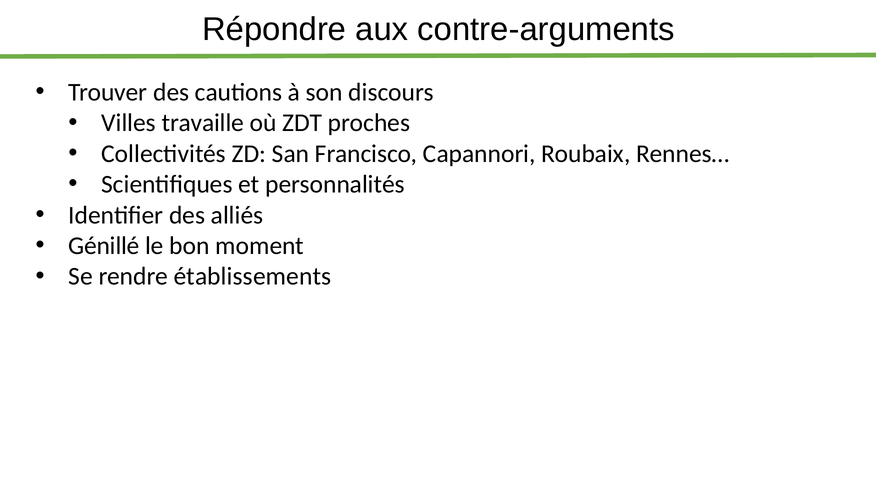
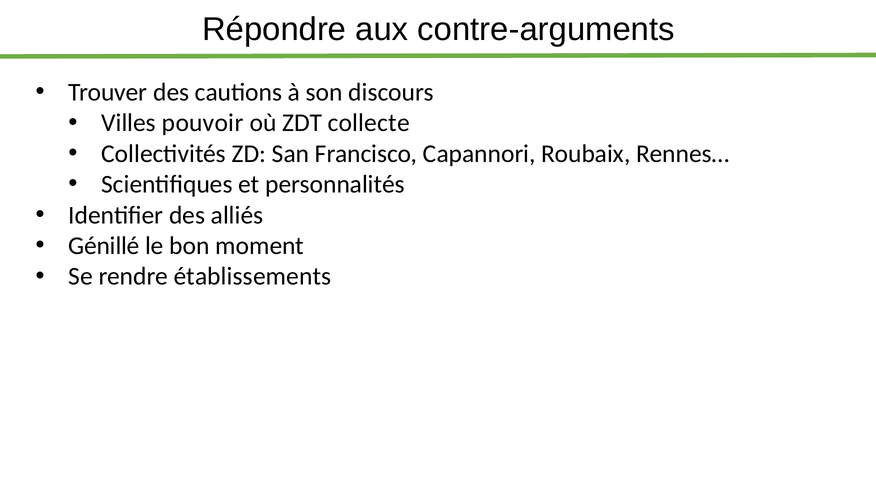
travaille: travaille -> pouvoir
proches: proches -> collecte
